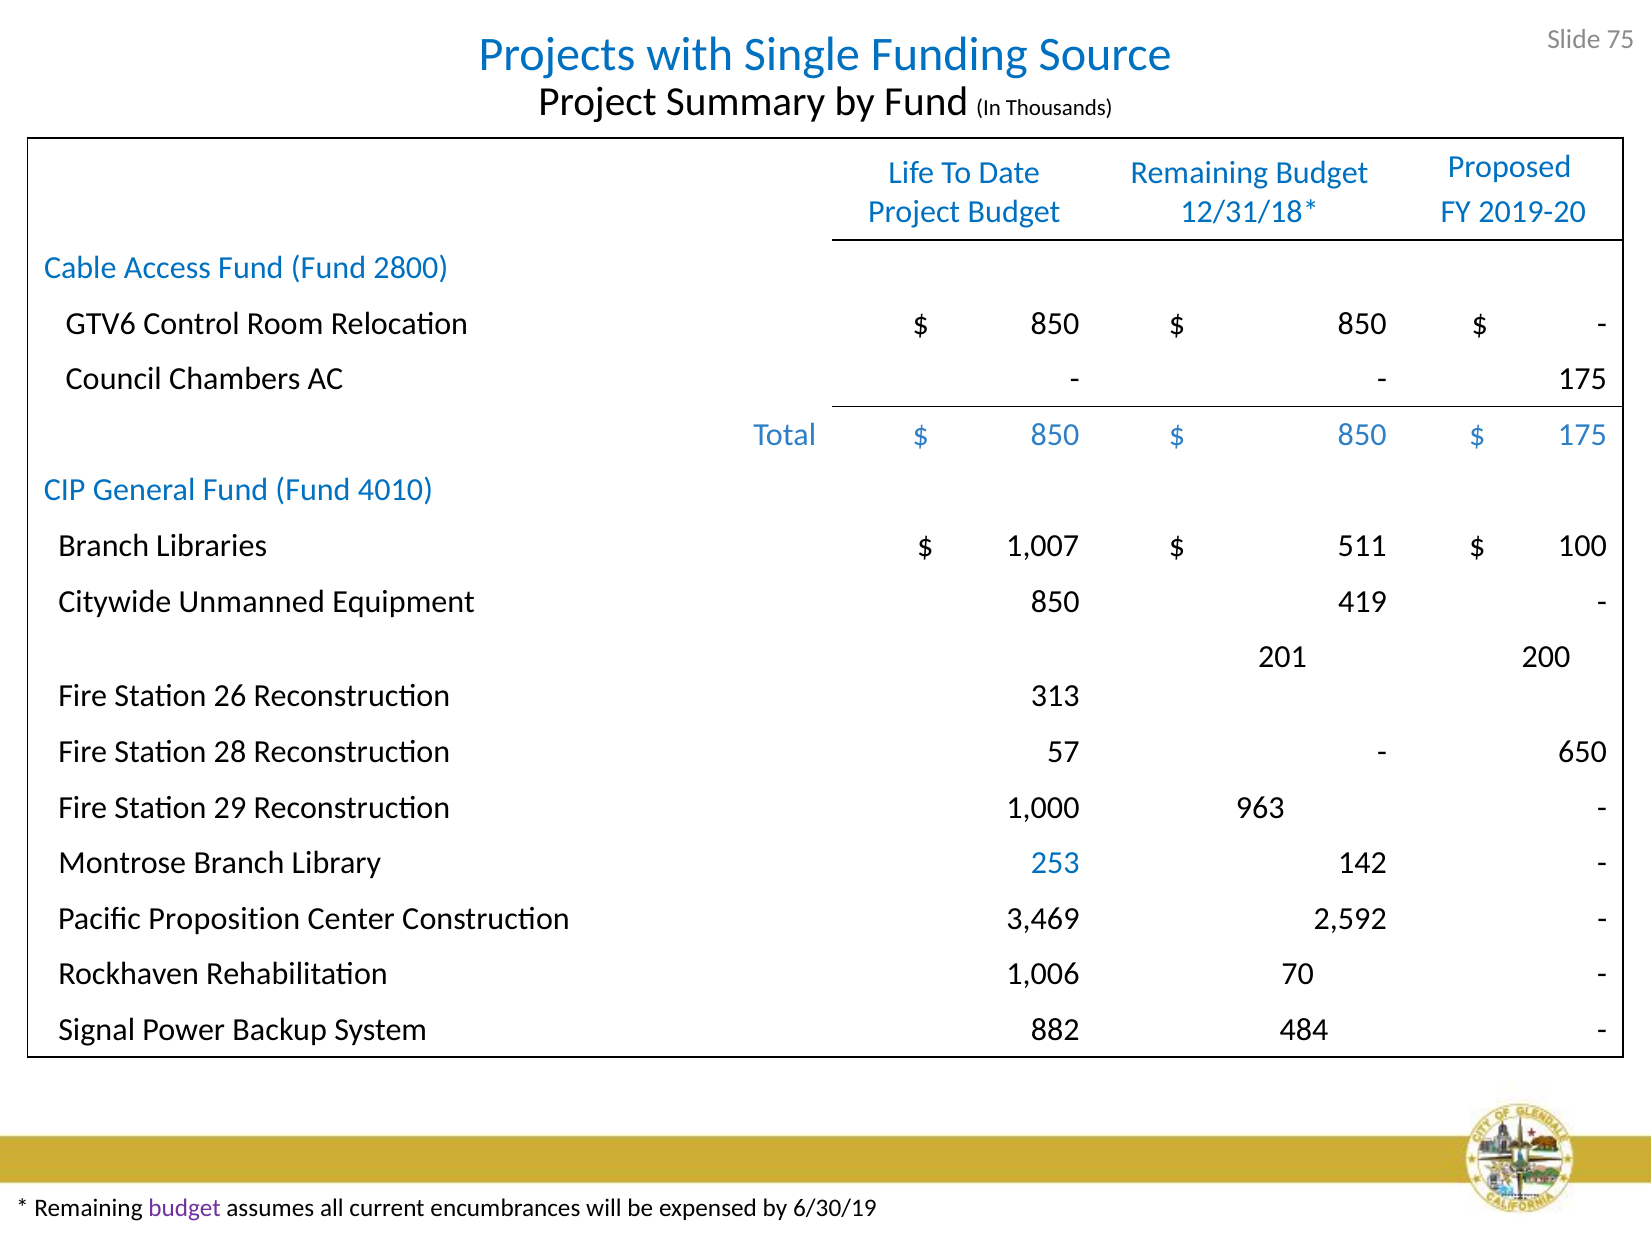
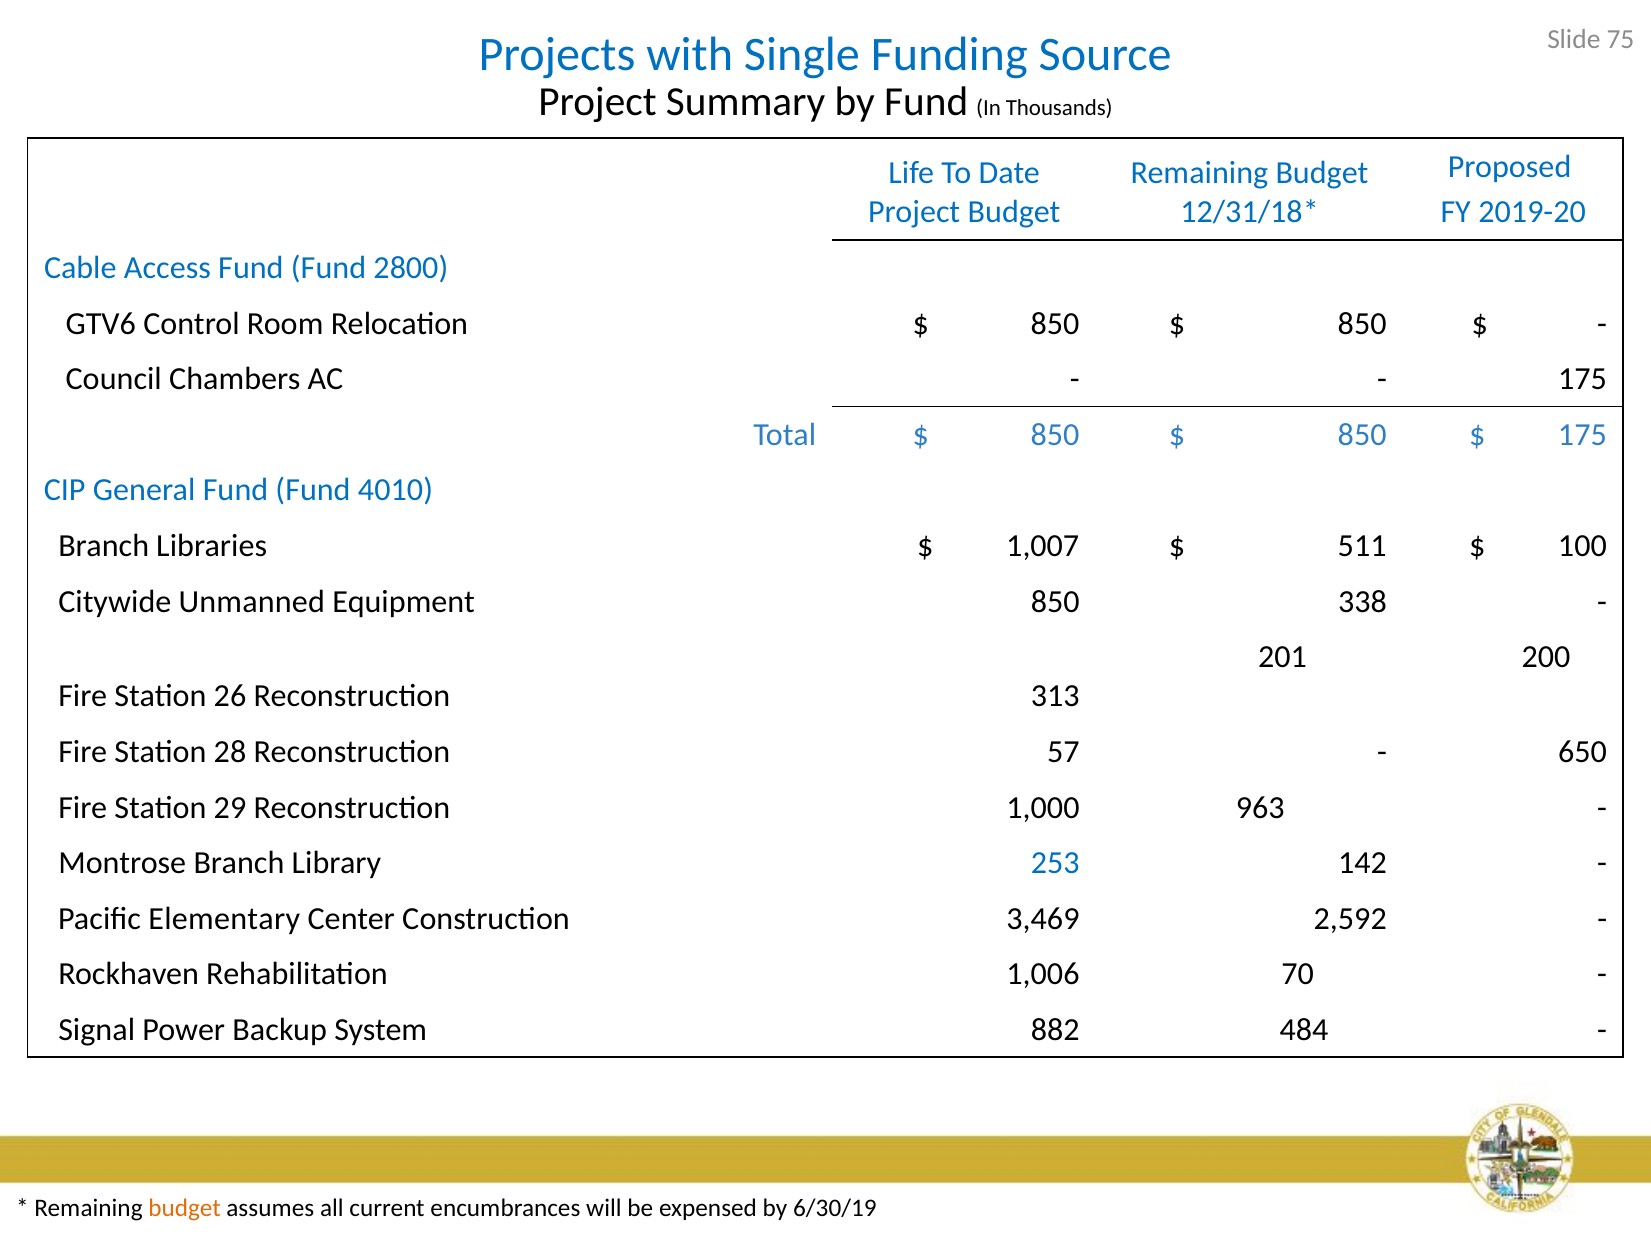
419: 419 -> 338
Proposition: Proposition -> Elementary
budget at (185, 1208) colour: purple -> orange
